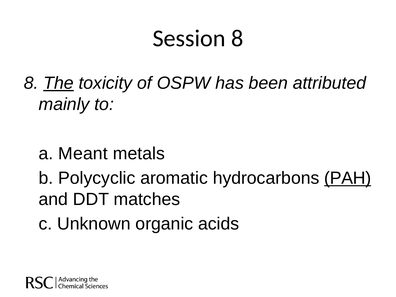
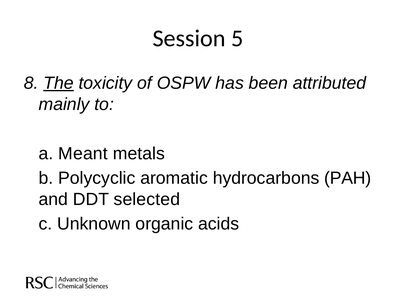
Session 8: 8 -> 5
PAH underline: present -> none
matches: matches -> selected
